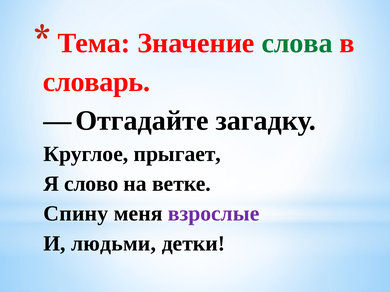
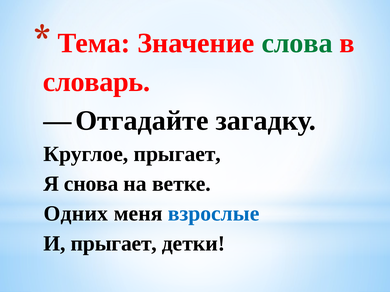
слово: слово -> снова
Спину: Спину -> Одних
взрослые colour: purple -> blue
И людьми: людьми -> прыгает
